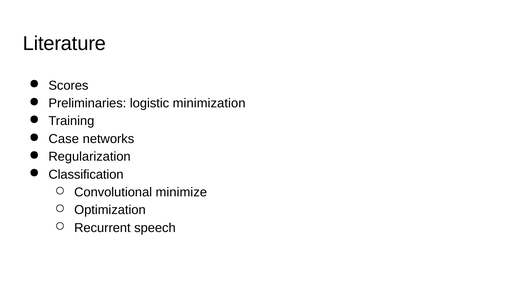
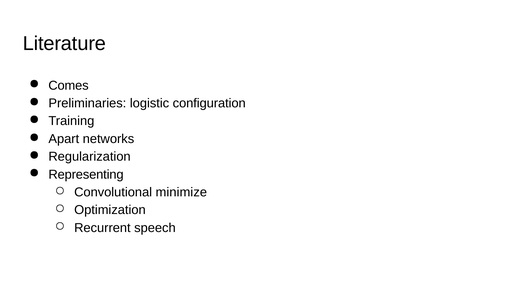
Scores: Scores -> Comes
minimization: minimization -> configuration
Case: Case -> Apart
Classification: Classification -> Representing
